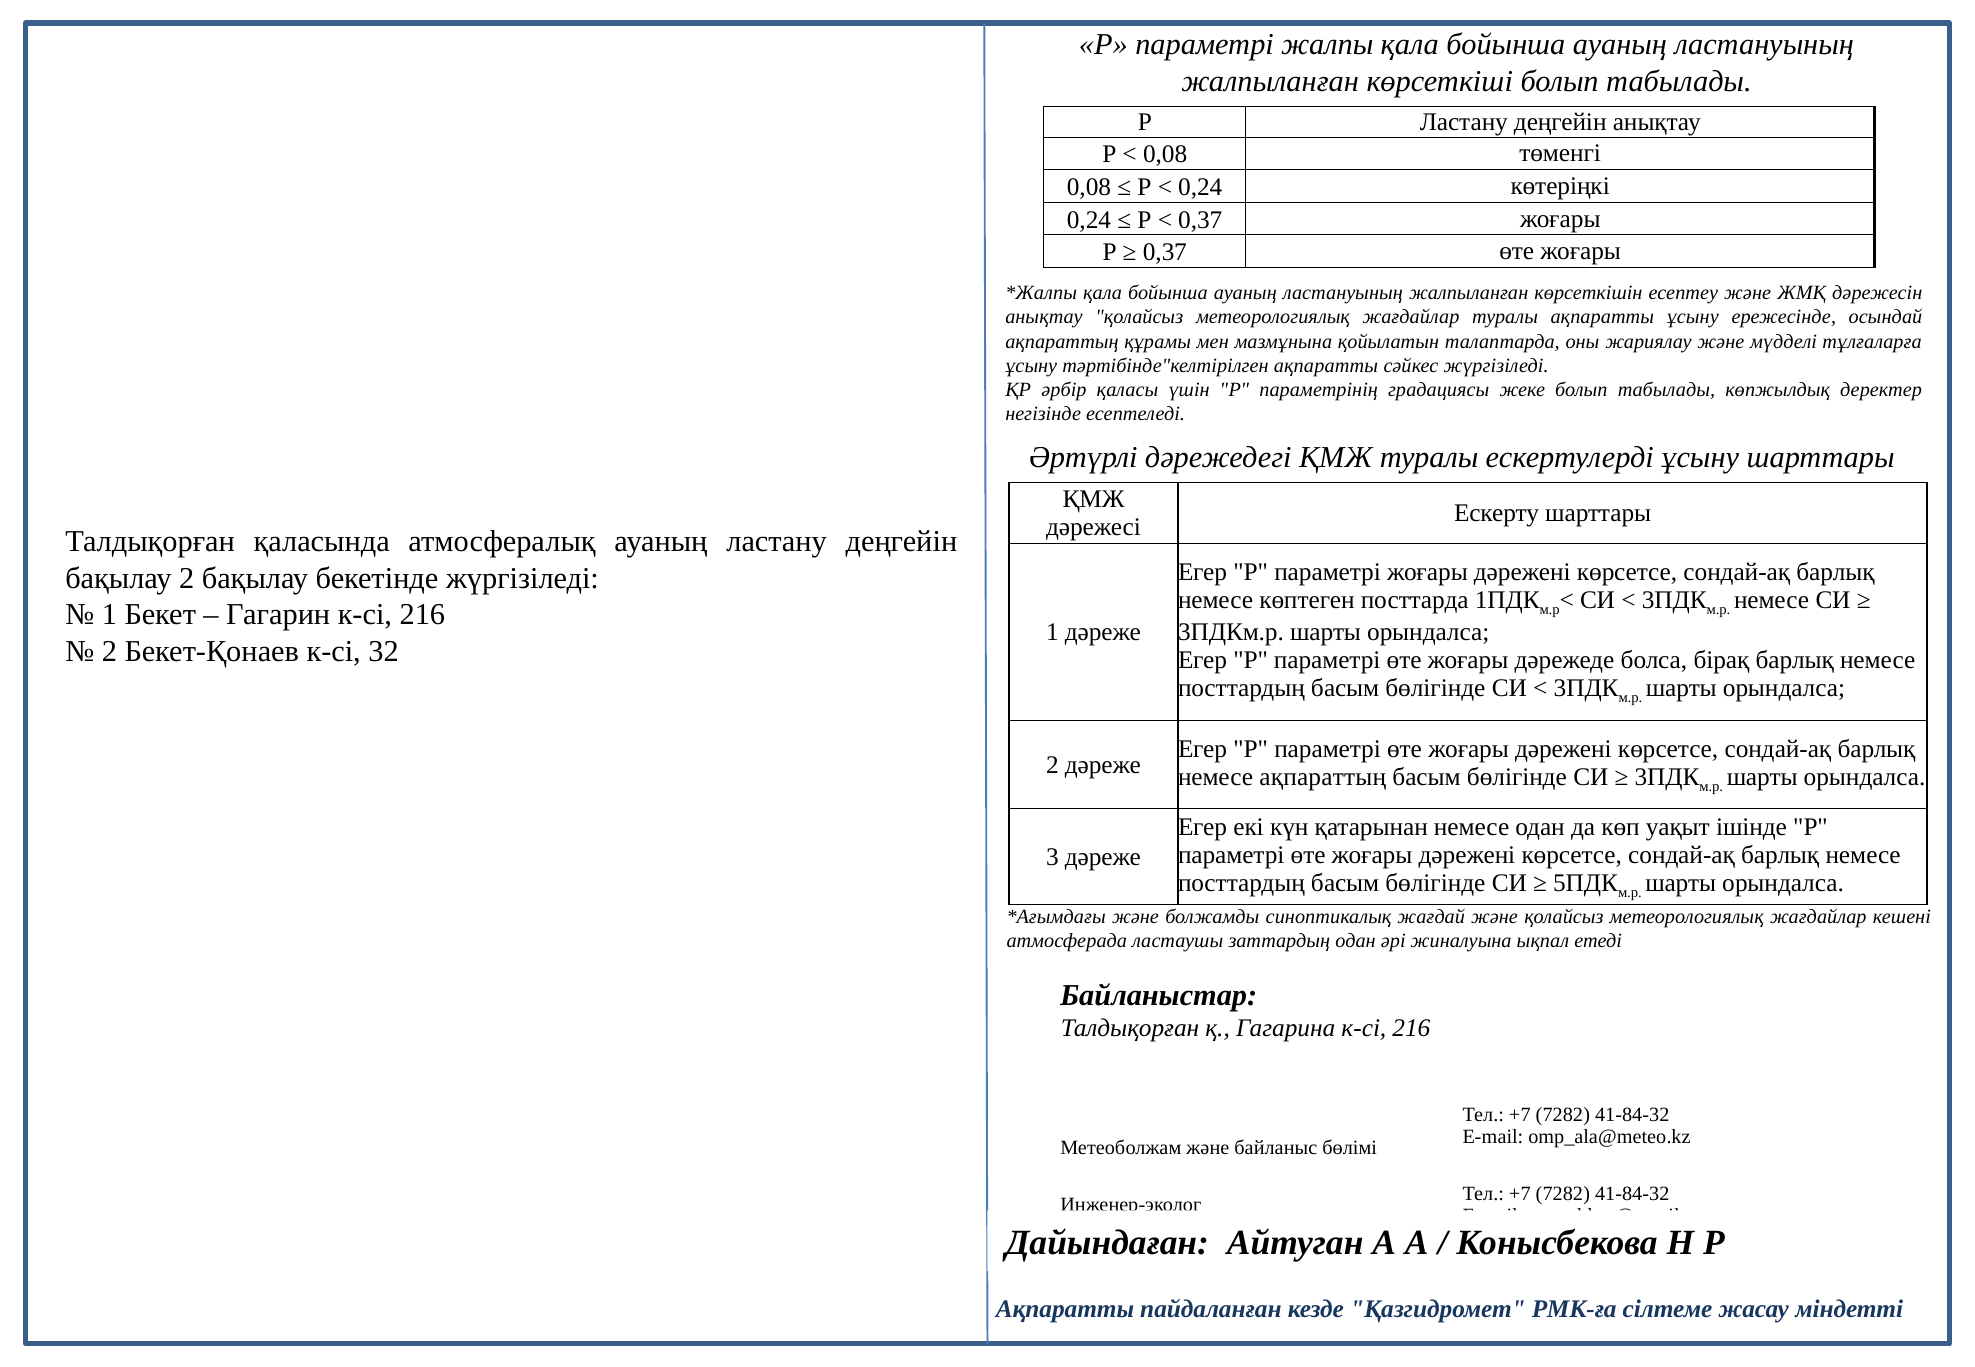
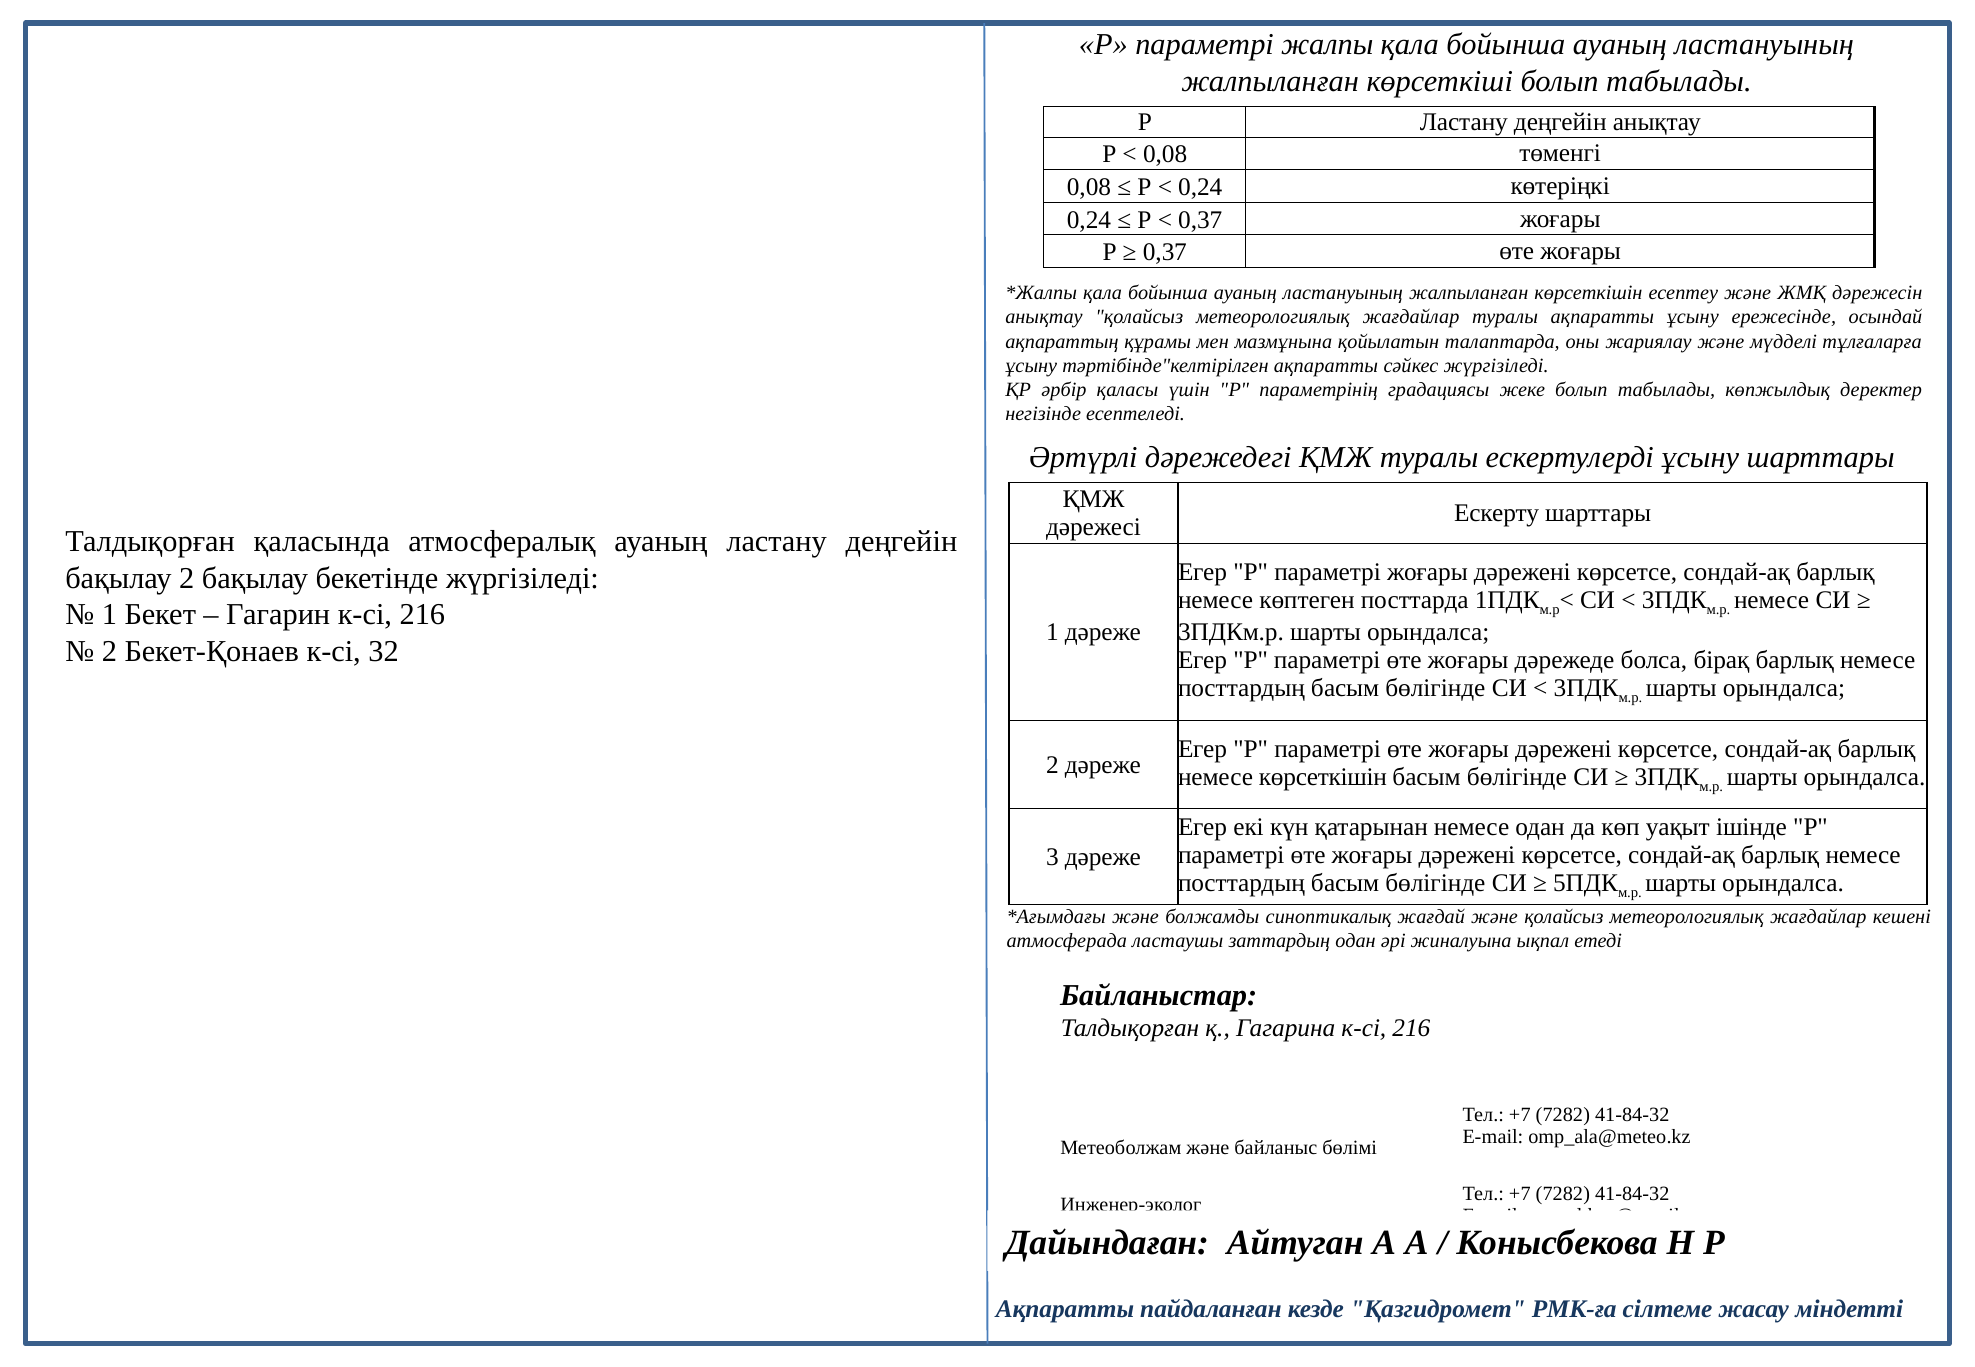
немесе ақпараттың: ақпараттың -> көрсеткішін
